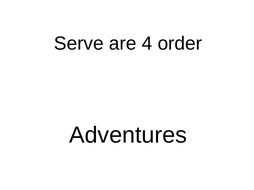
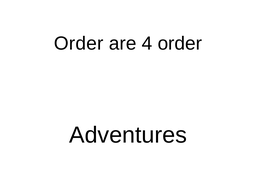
Serve at (79, 44): Serve -> Order
